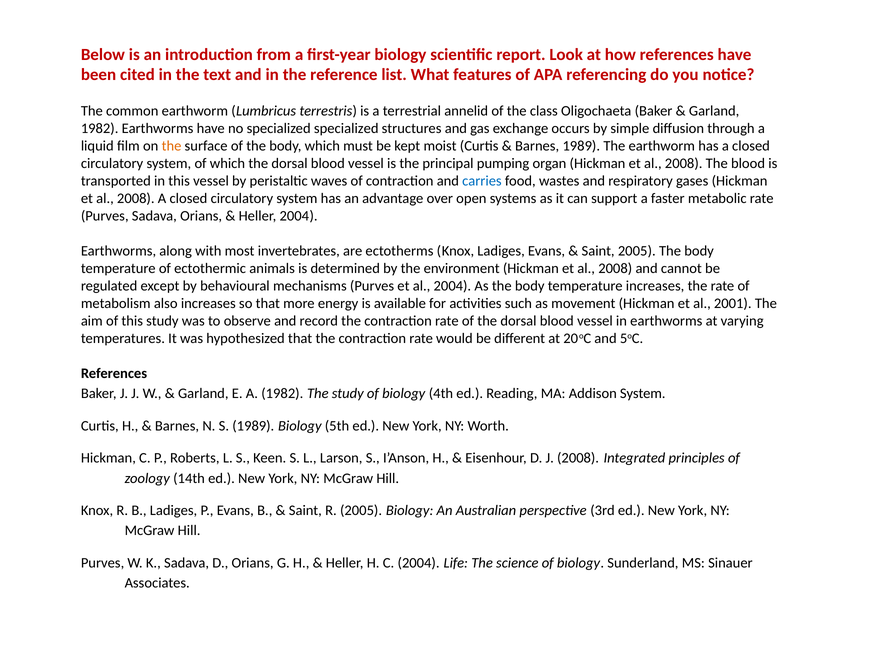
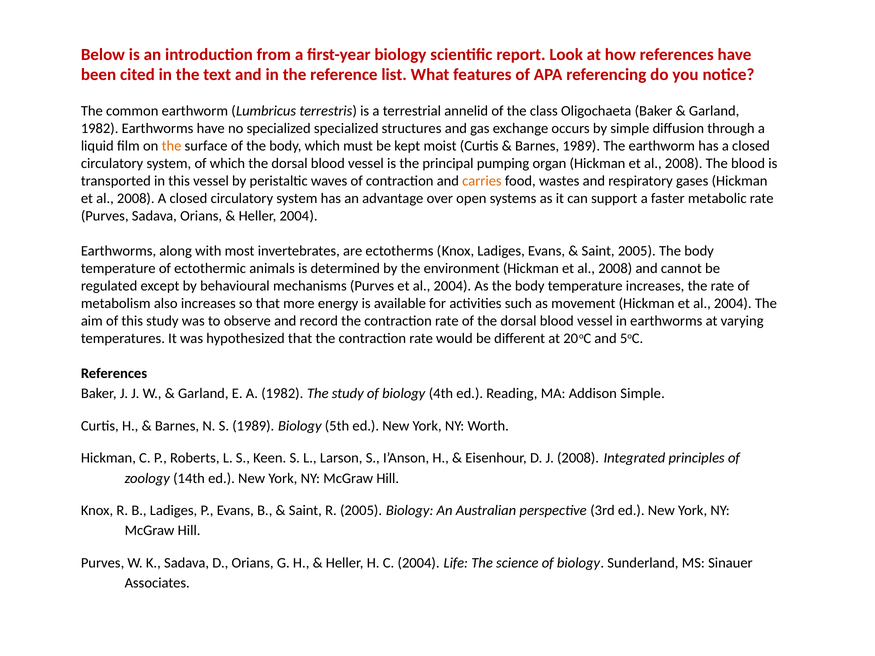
carries colour: blue -> orange
Hickman et al 2001: 2001 -> 2004
Addison System: System -> Simple
